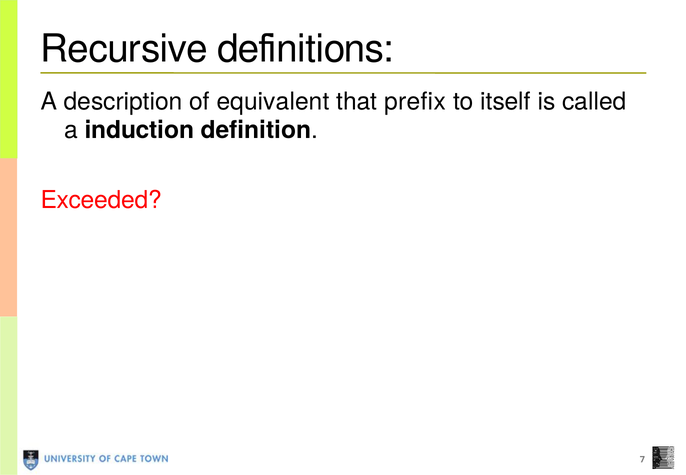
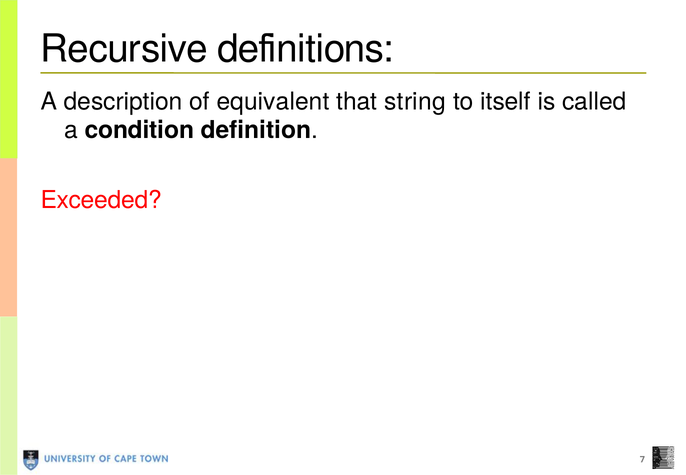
prefix: prefix -> string
induction: induction -> condition
